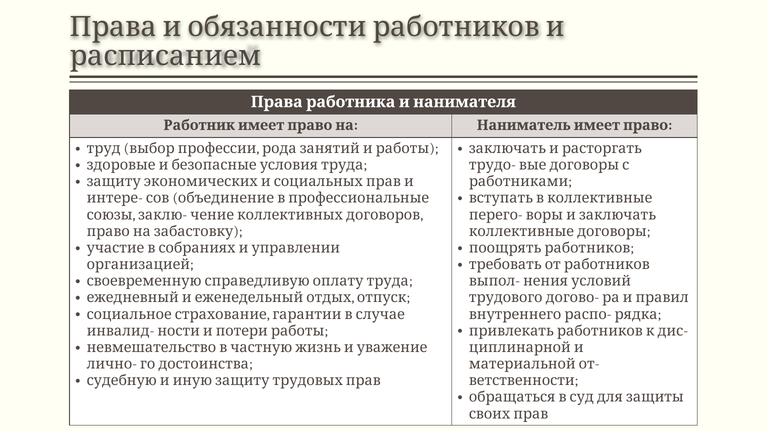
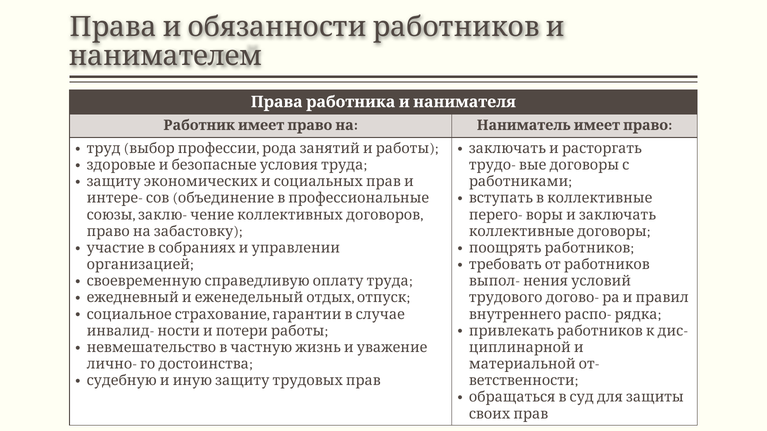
расписанием: расписанием -> нанимателем
